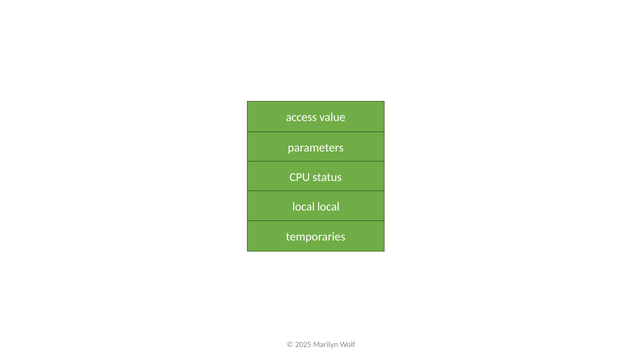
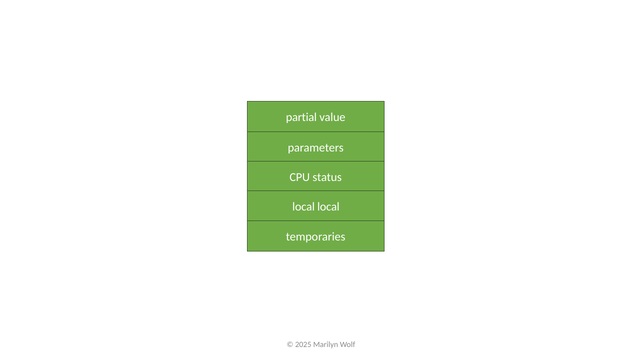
access: access -> partial
